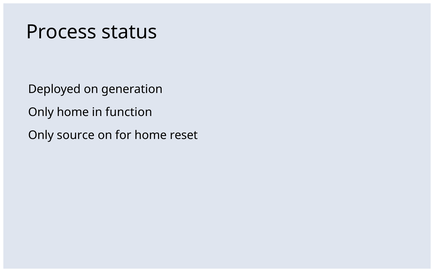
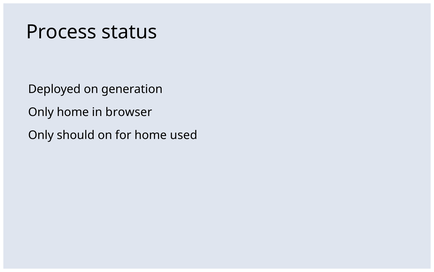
function: function -> browser
source: source -> should
reset: reset -> used
